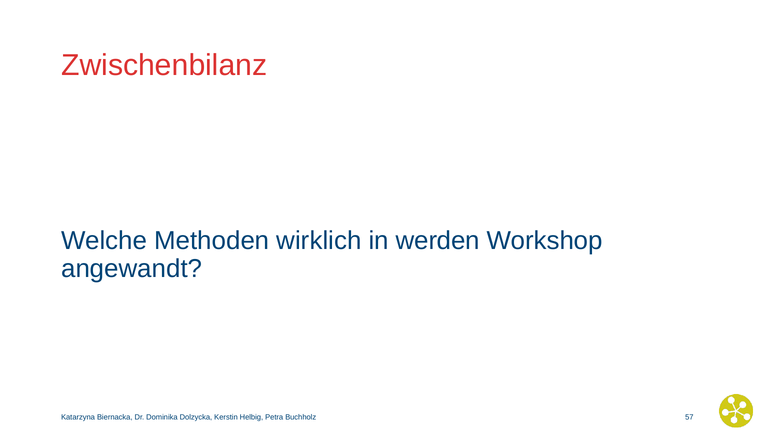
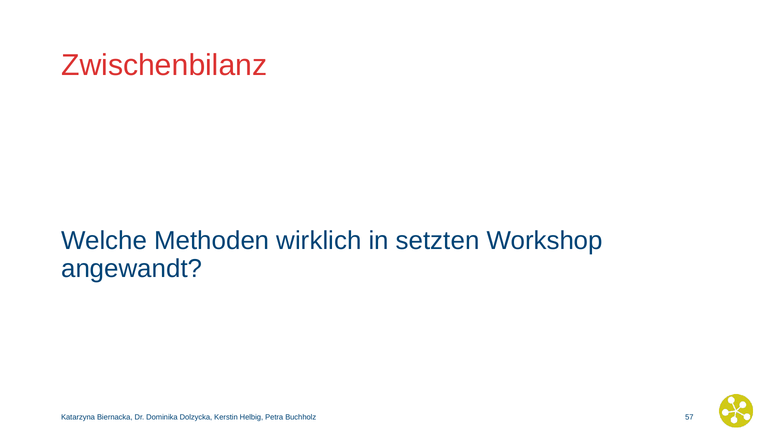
werden: werden -> setzten
